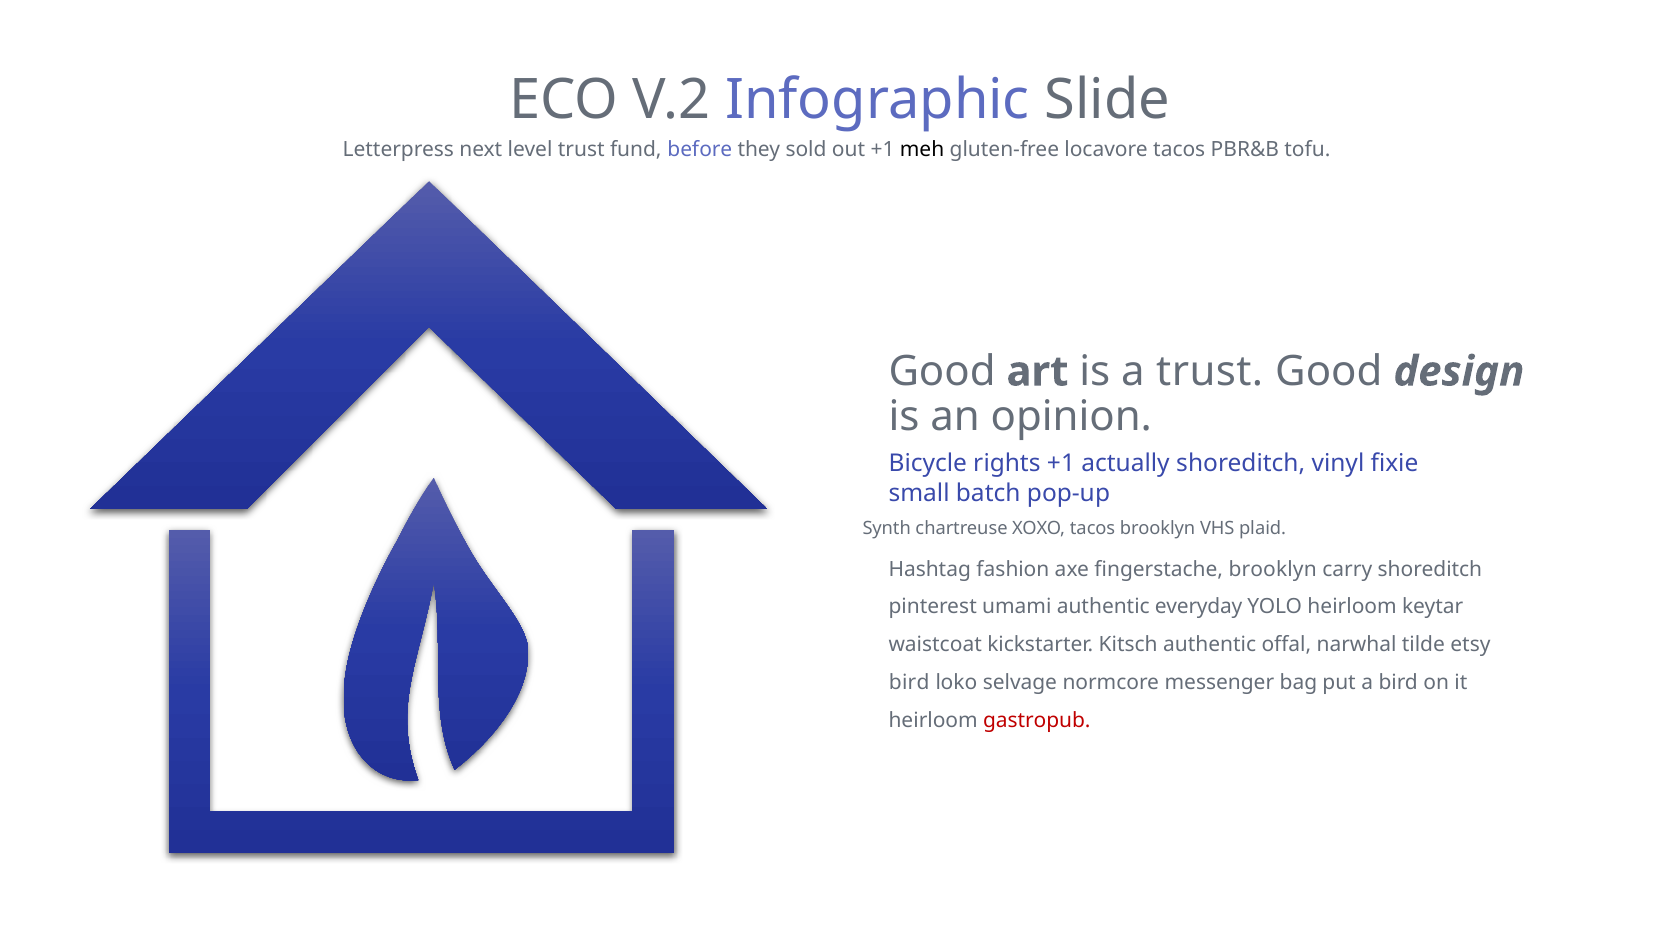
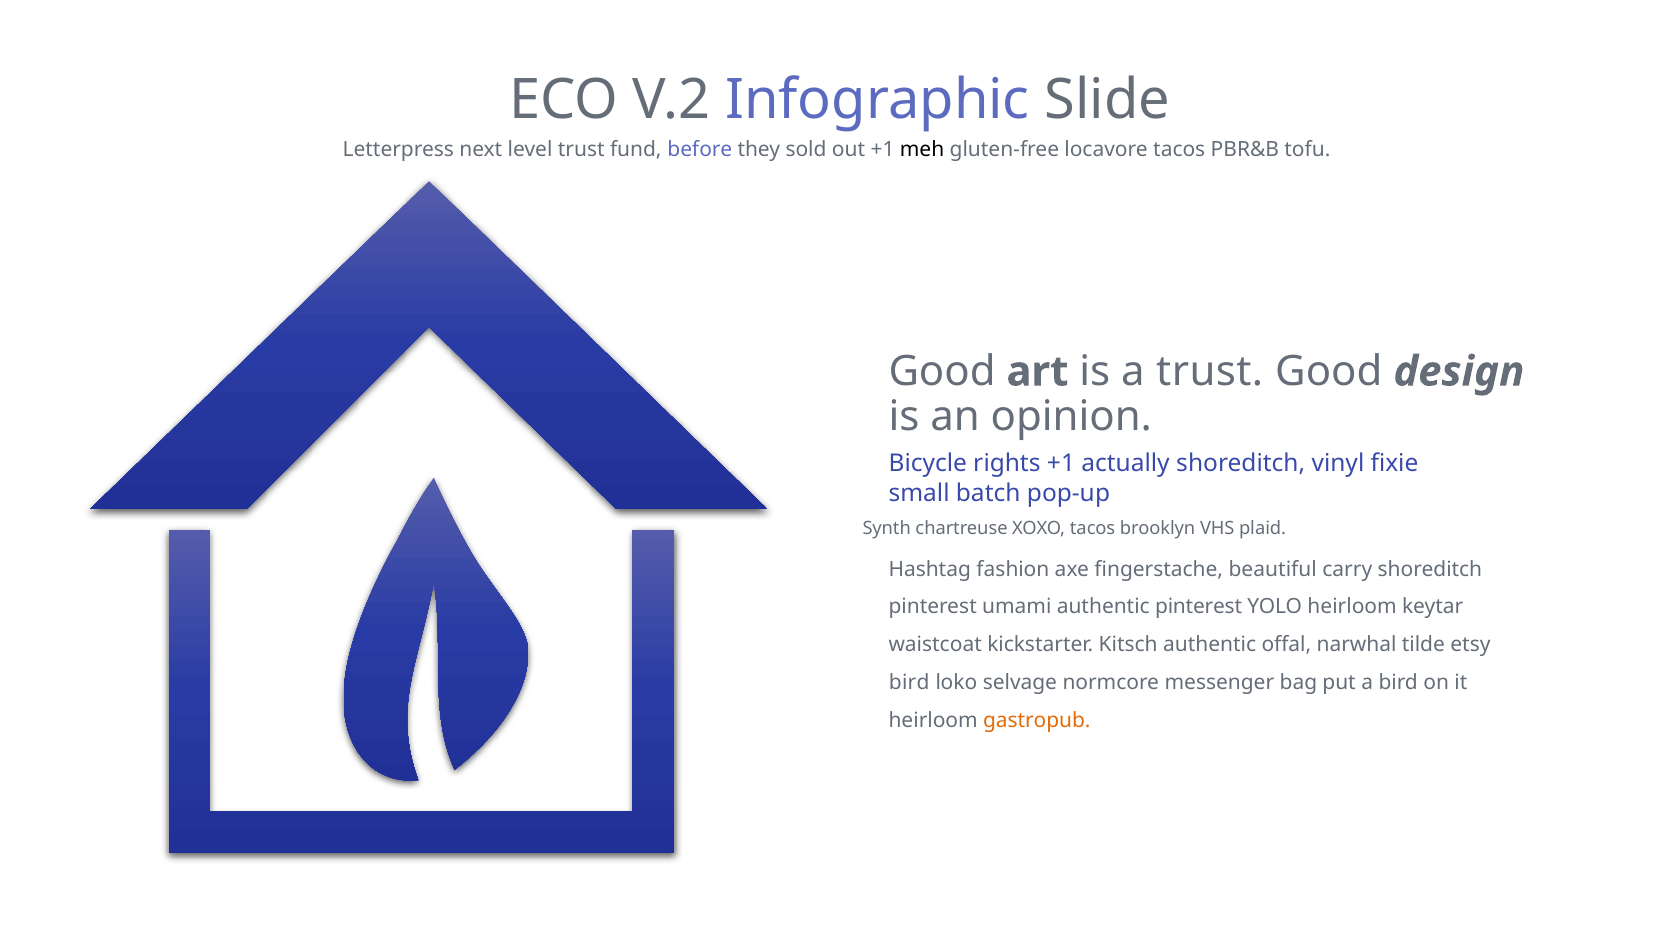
fingerstache brooklyn: brooklyn -> beautiful
authentic everyday: everyday -> pinterest
gastropub colour: red -> orange
